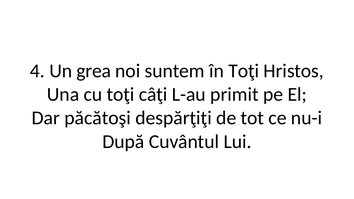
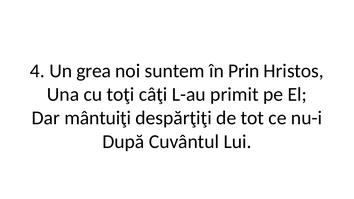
în Toţi: Toţi -> Prin
păcătoşi: păcătoşi -> mântuiţi
